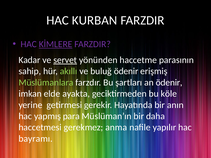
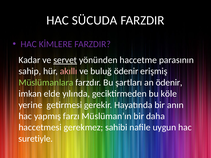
KURBAN: KURBAN -> SÜCUDA
KİMLERE underline: present -> none
akıllı colour: light green -> pink
ayakta: ayakta -> yılında
para: para -> farzı
anma: anma -> sahibi
yapılır: yapılır -> uygun
bayramı: bayramı -> suretiyle
